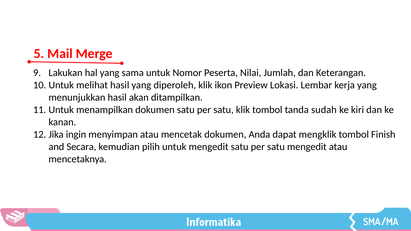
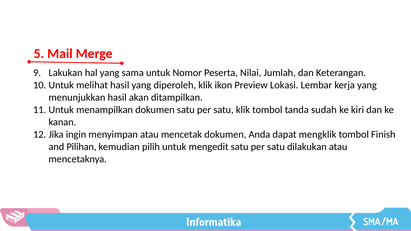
Secara: Secara -> Pilihan
satu mengedit: mengedit -> dilakukan
